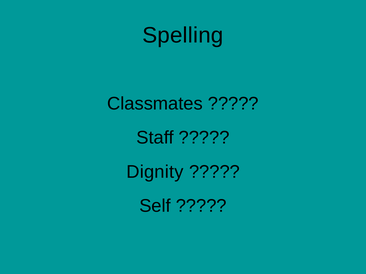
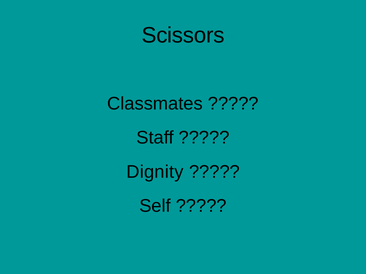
Spelling: Spelling -> Scissors
